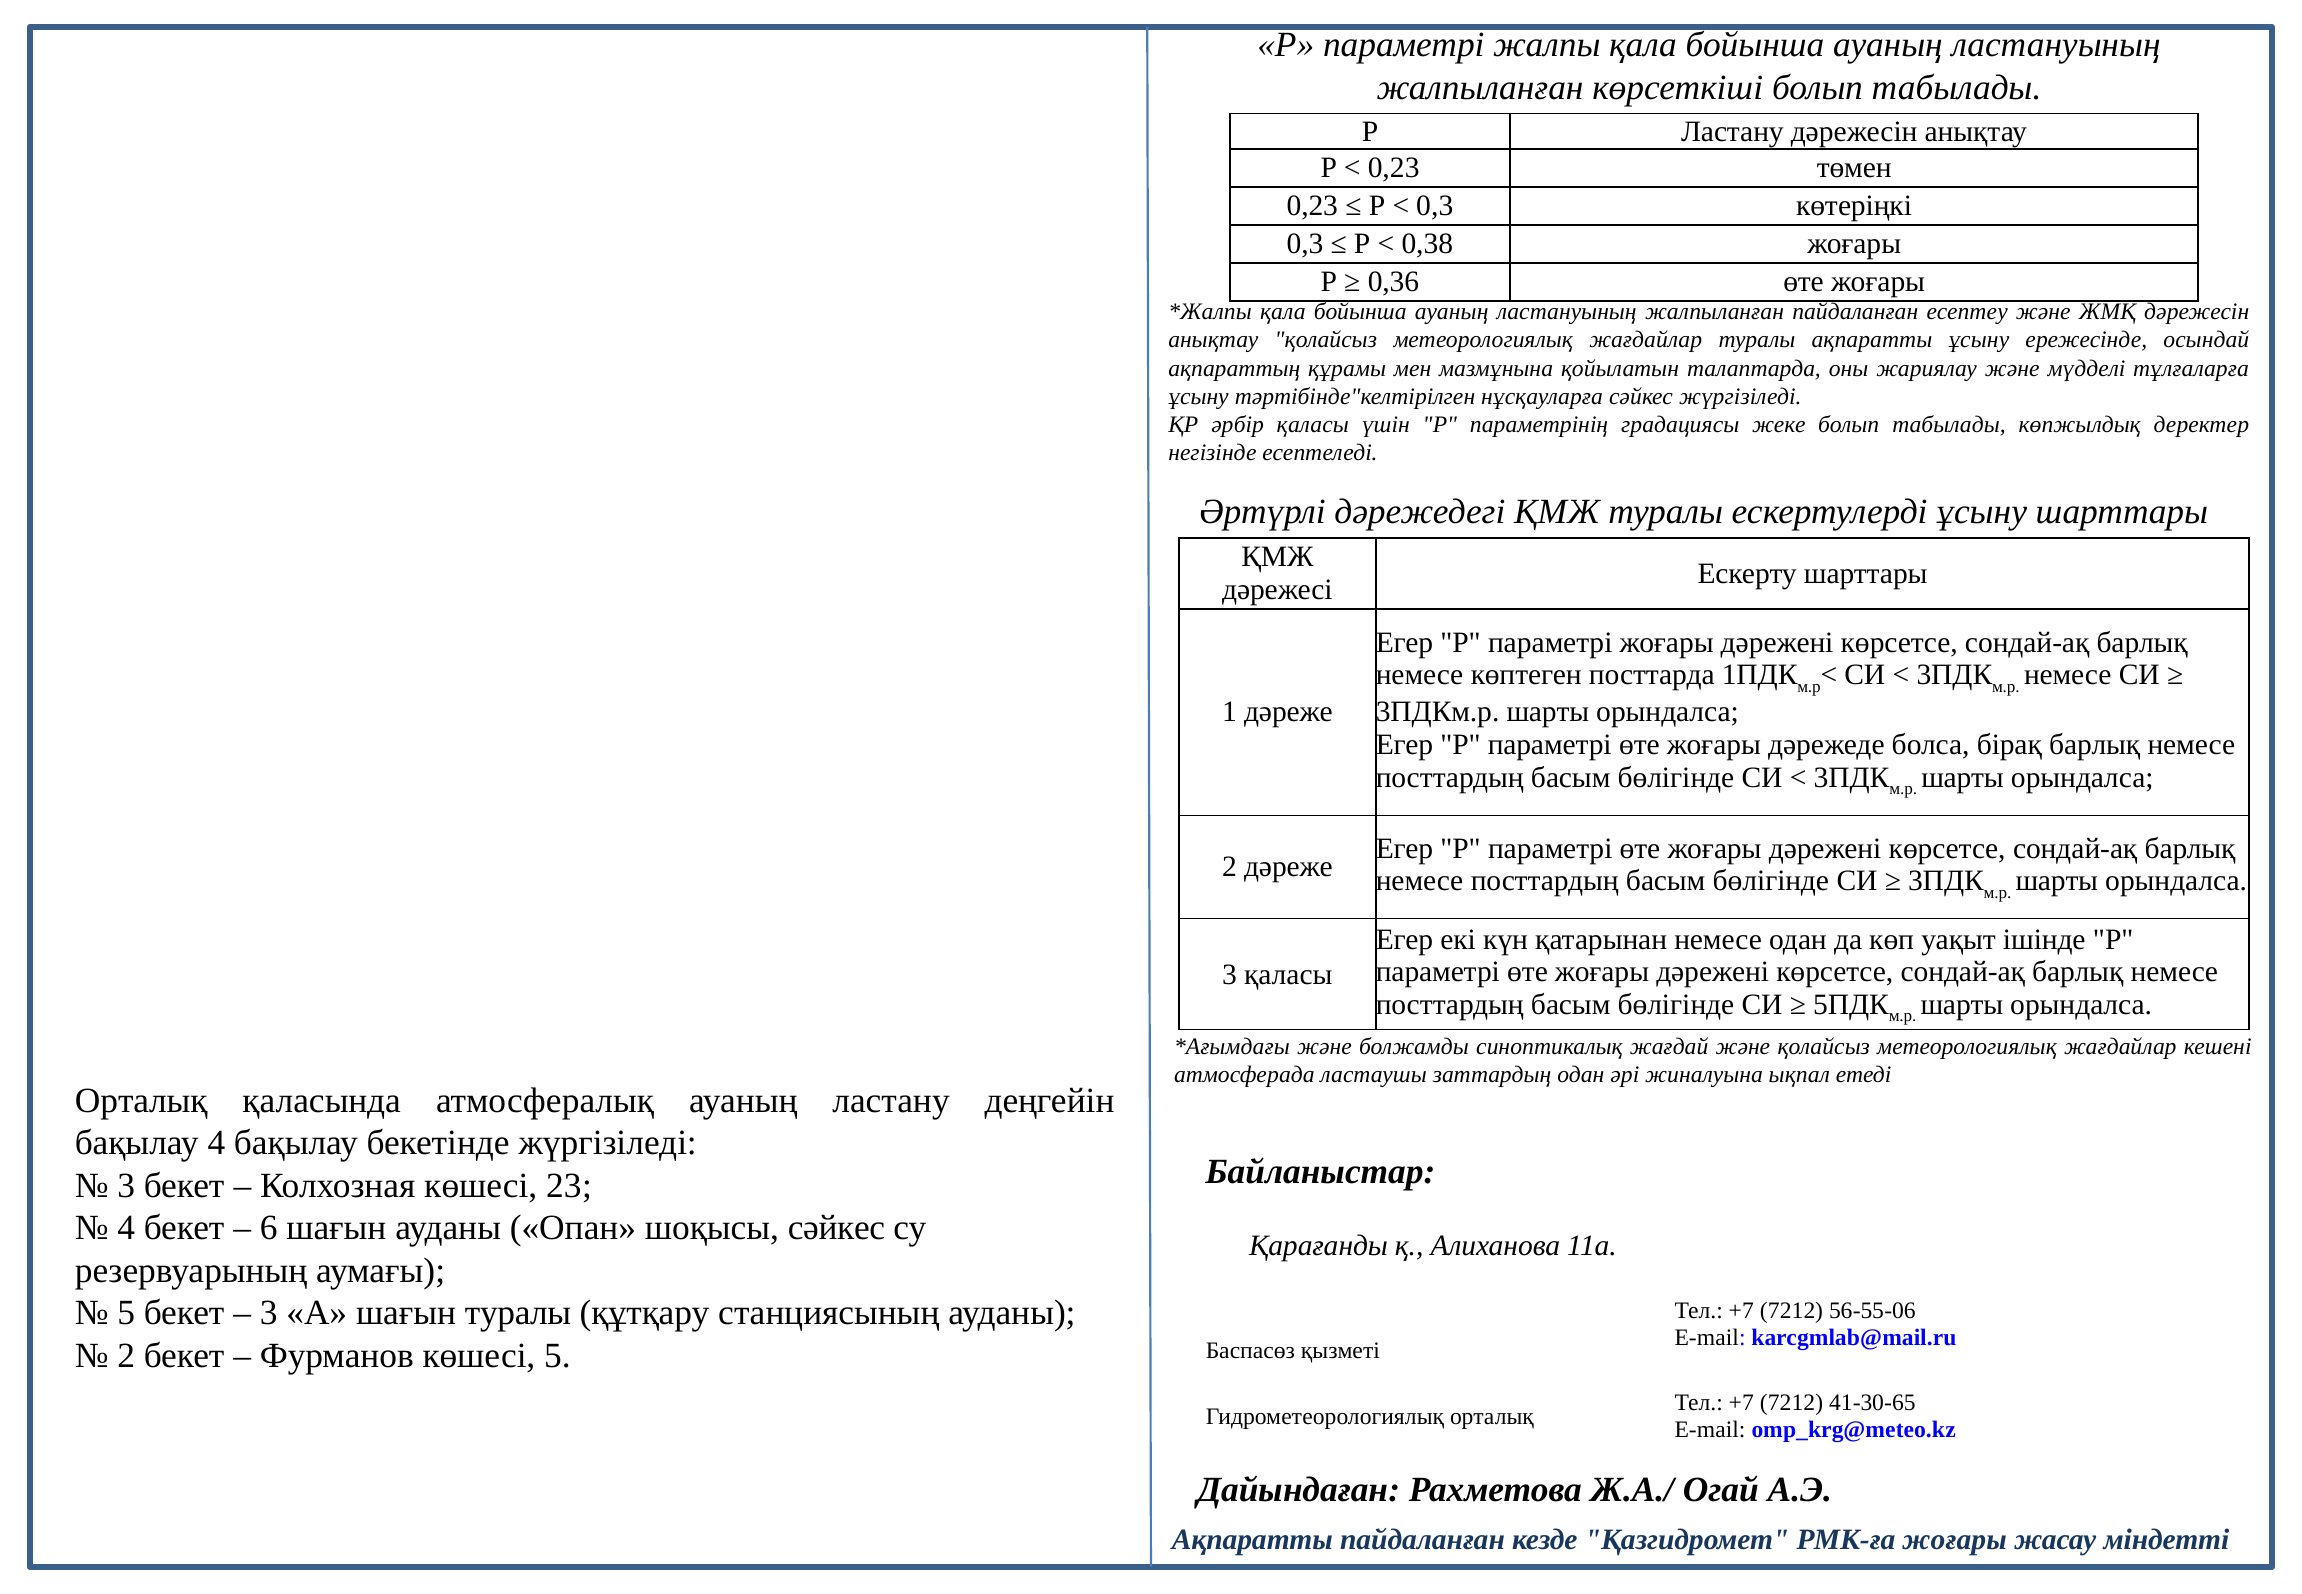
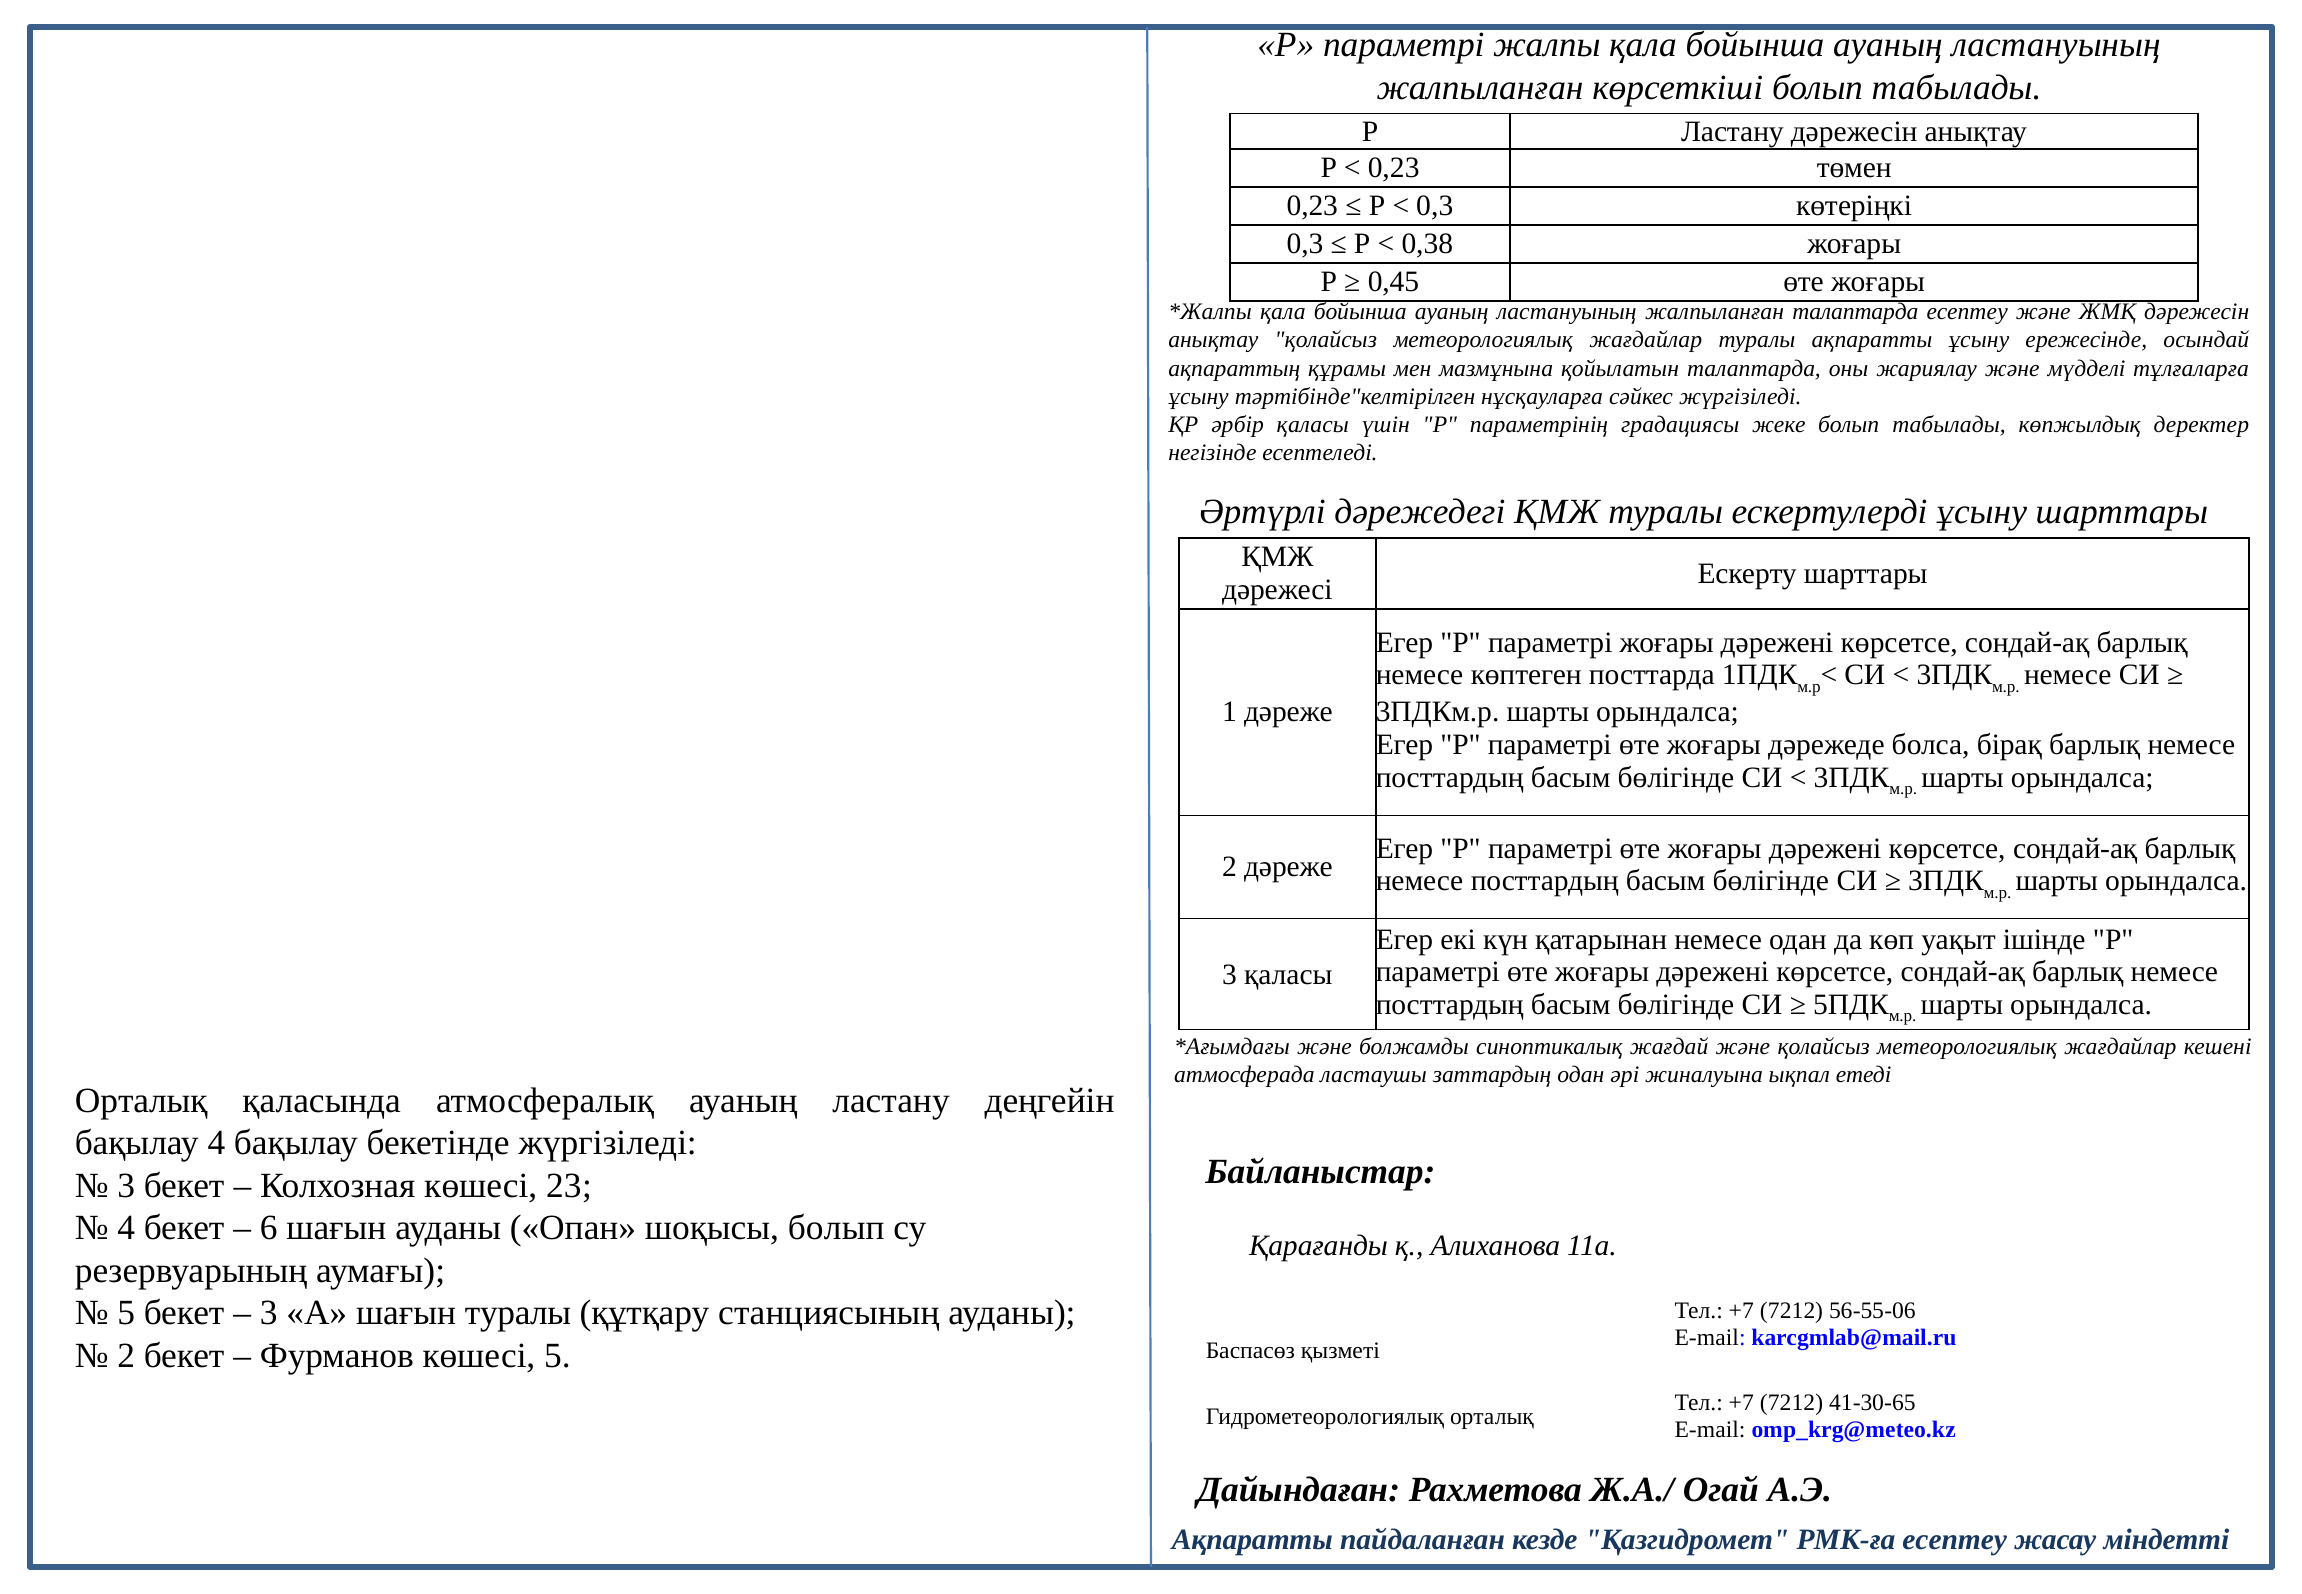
0,36: 0,36 -> 0,45
жалпыланған пайдаланған: пайдаланған -> талаптарда
шоқысы сәйкес: сәйкес -> болып
РМК-ға жоғары: жоғары -> есептеу
